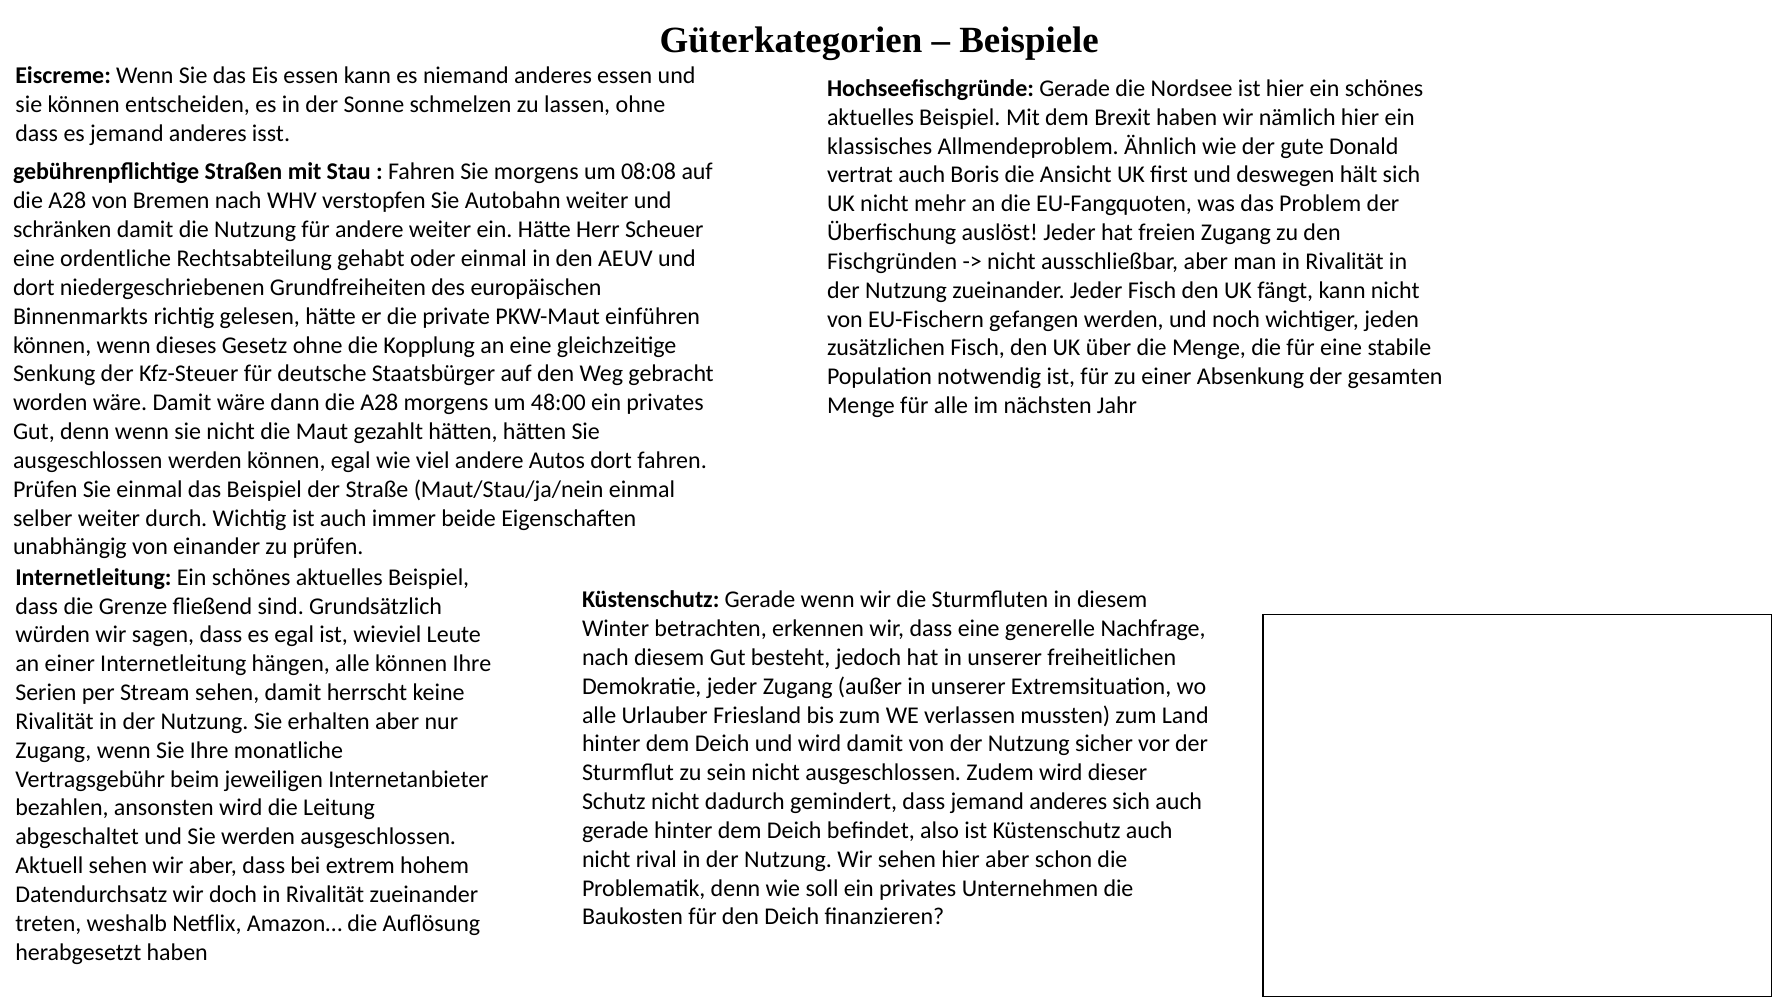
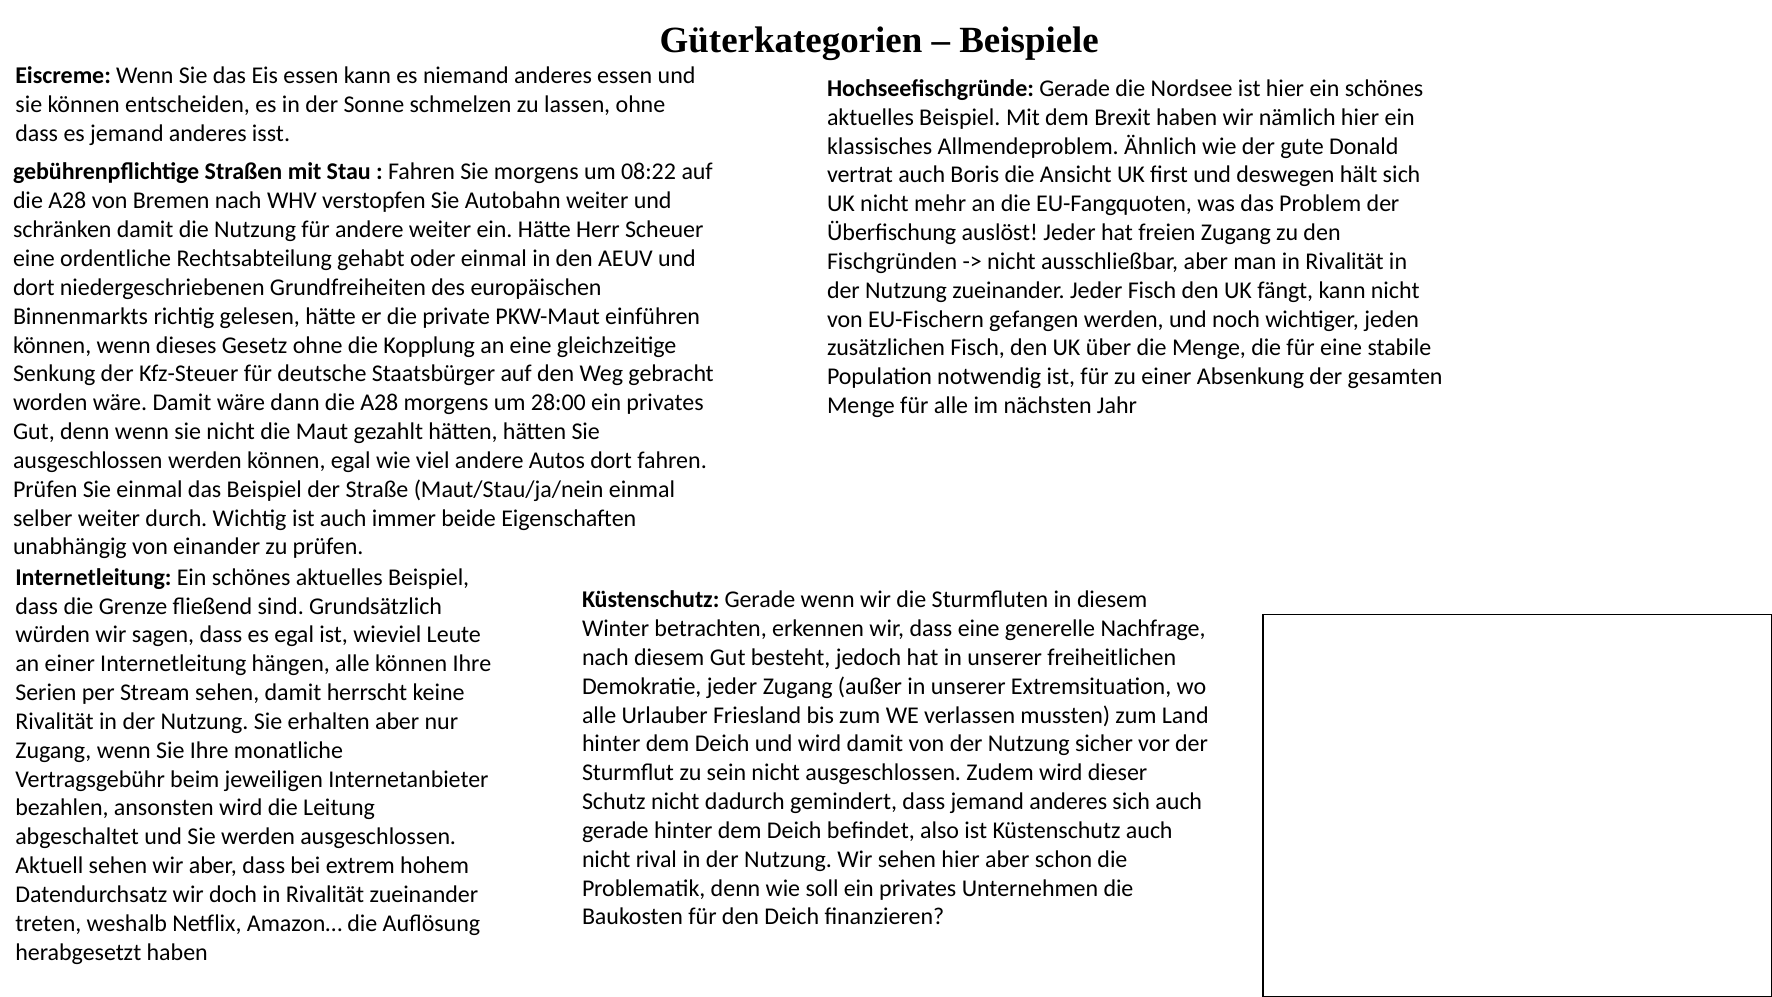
08:08: 08:08 -> 08:22
48:00: 48:00 -> 28:00
